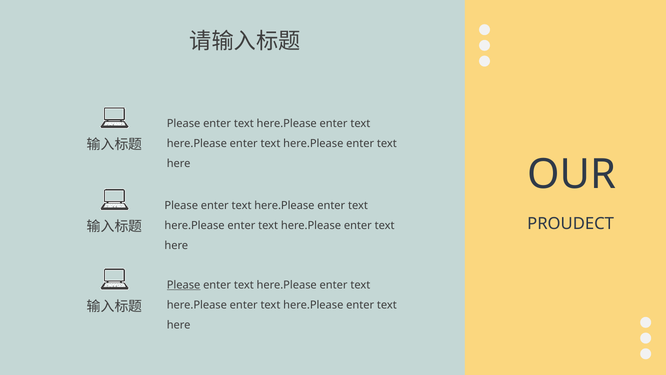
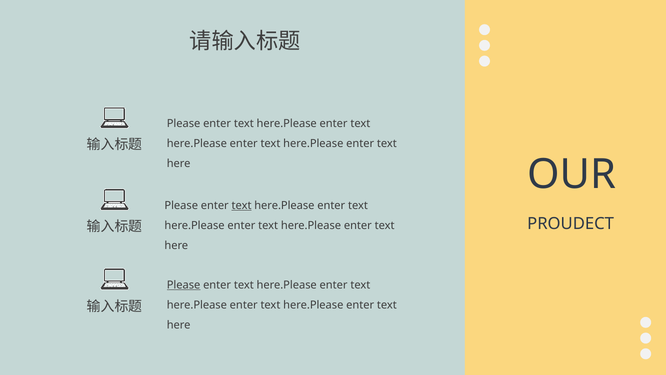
text at (242, 205) underline: none -> present
